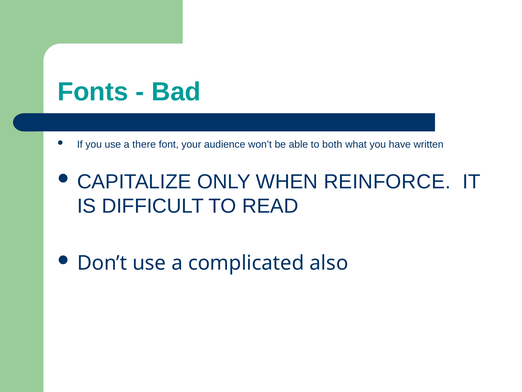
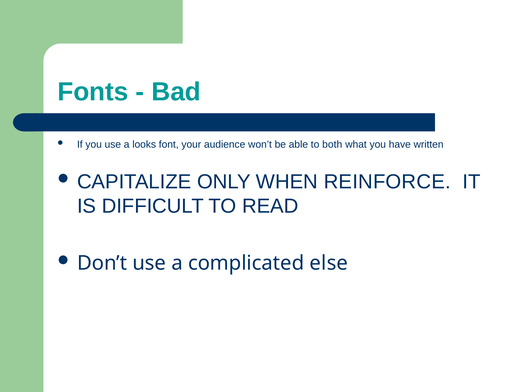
there: there -> looks
also: also -> else
